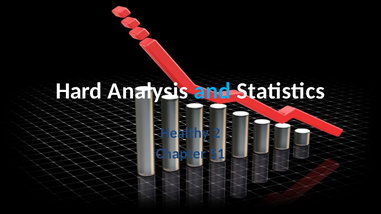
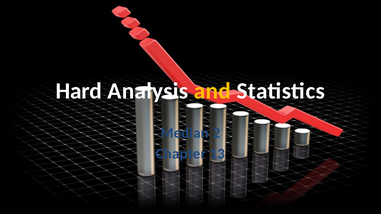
and colour: light blue -> yellow
Healthy: Healthy -> Median
51: 51 -> 13
